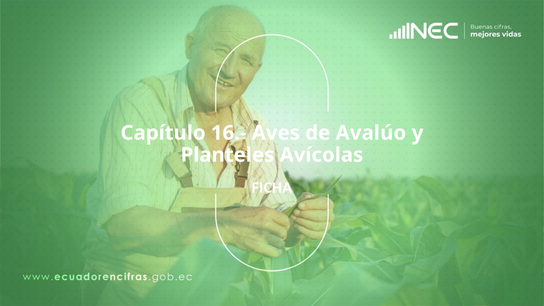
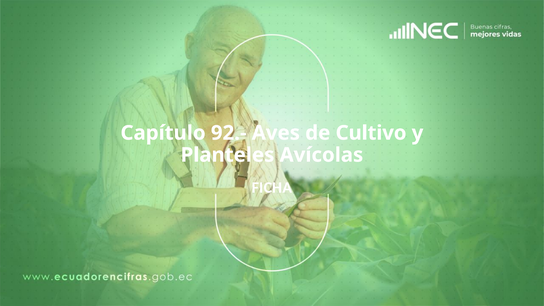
16.-: 16.- -> 92.-
Avalúo: Avalúo -> Cultivo
